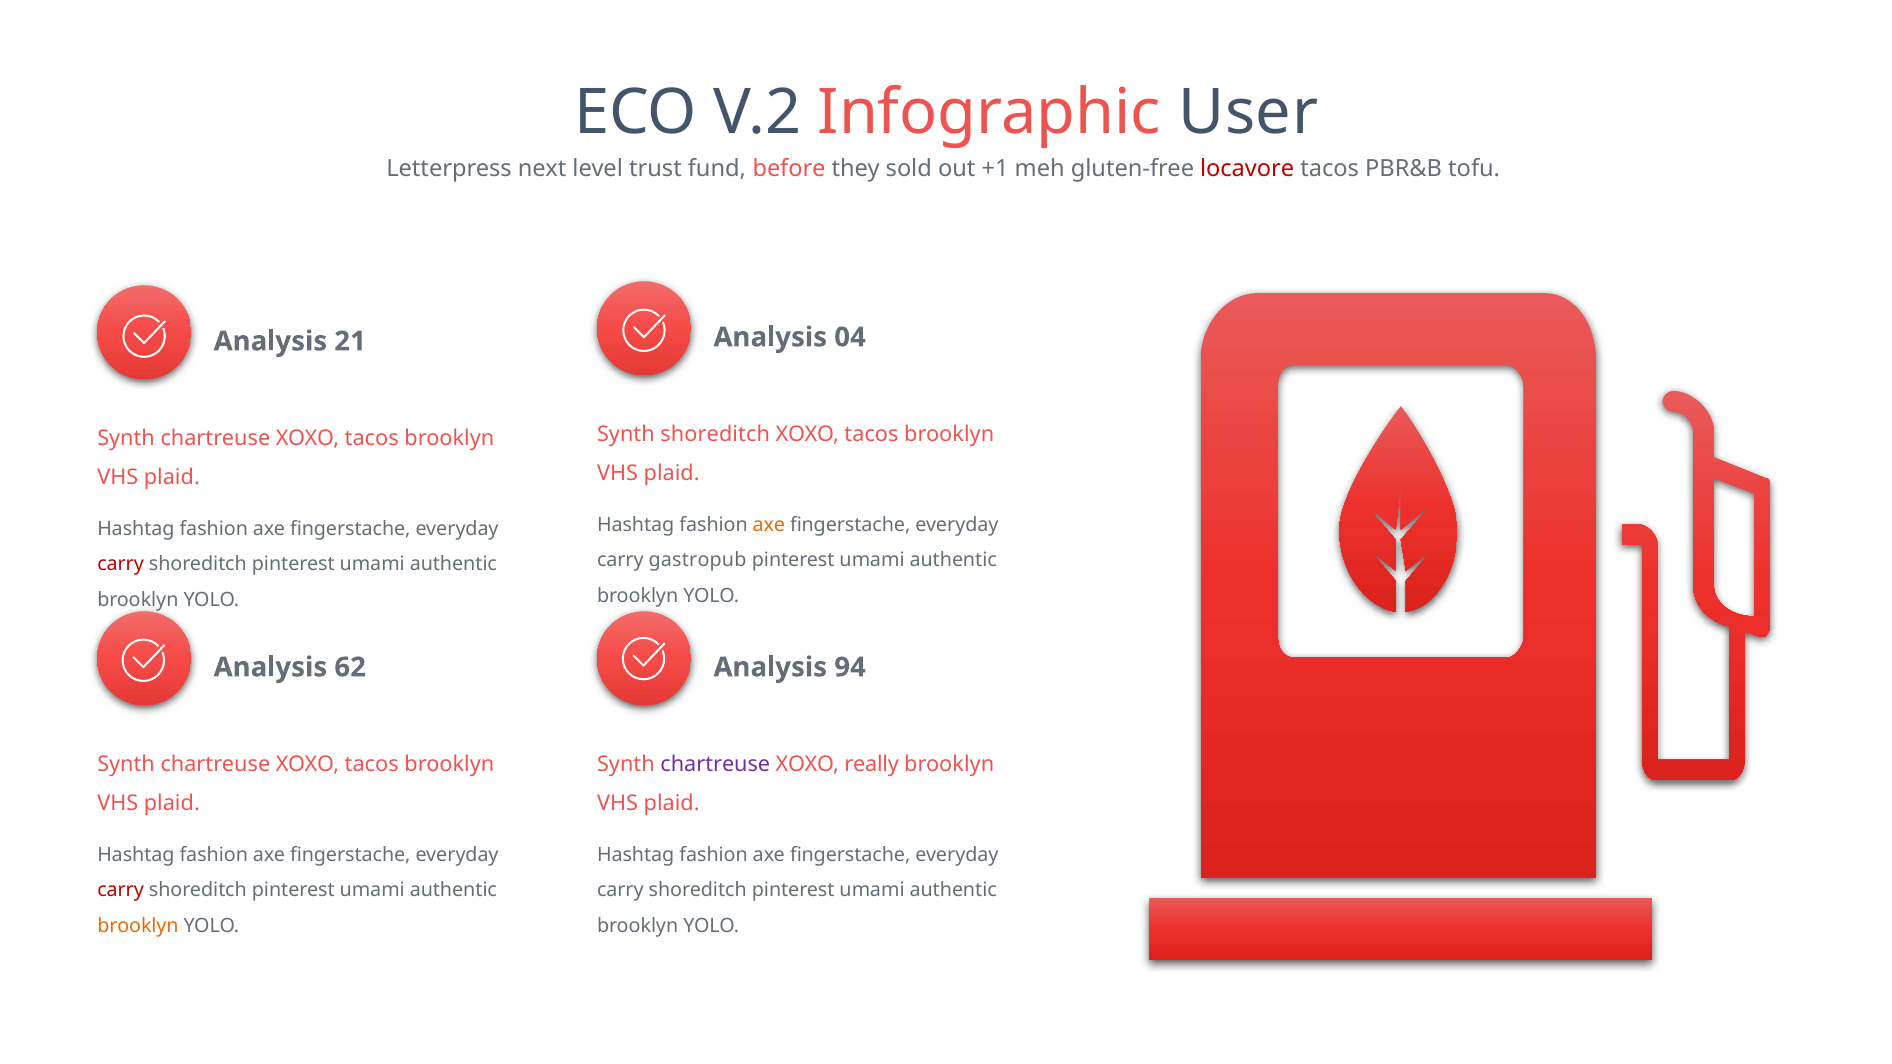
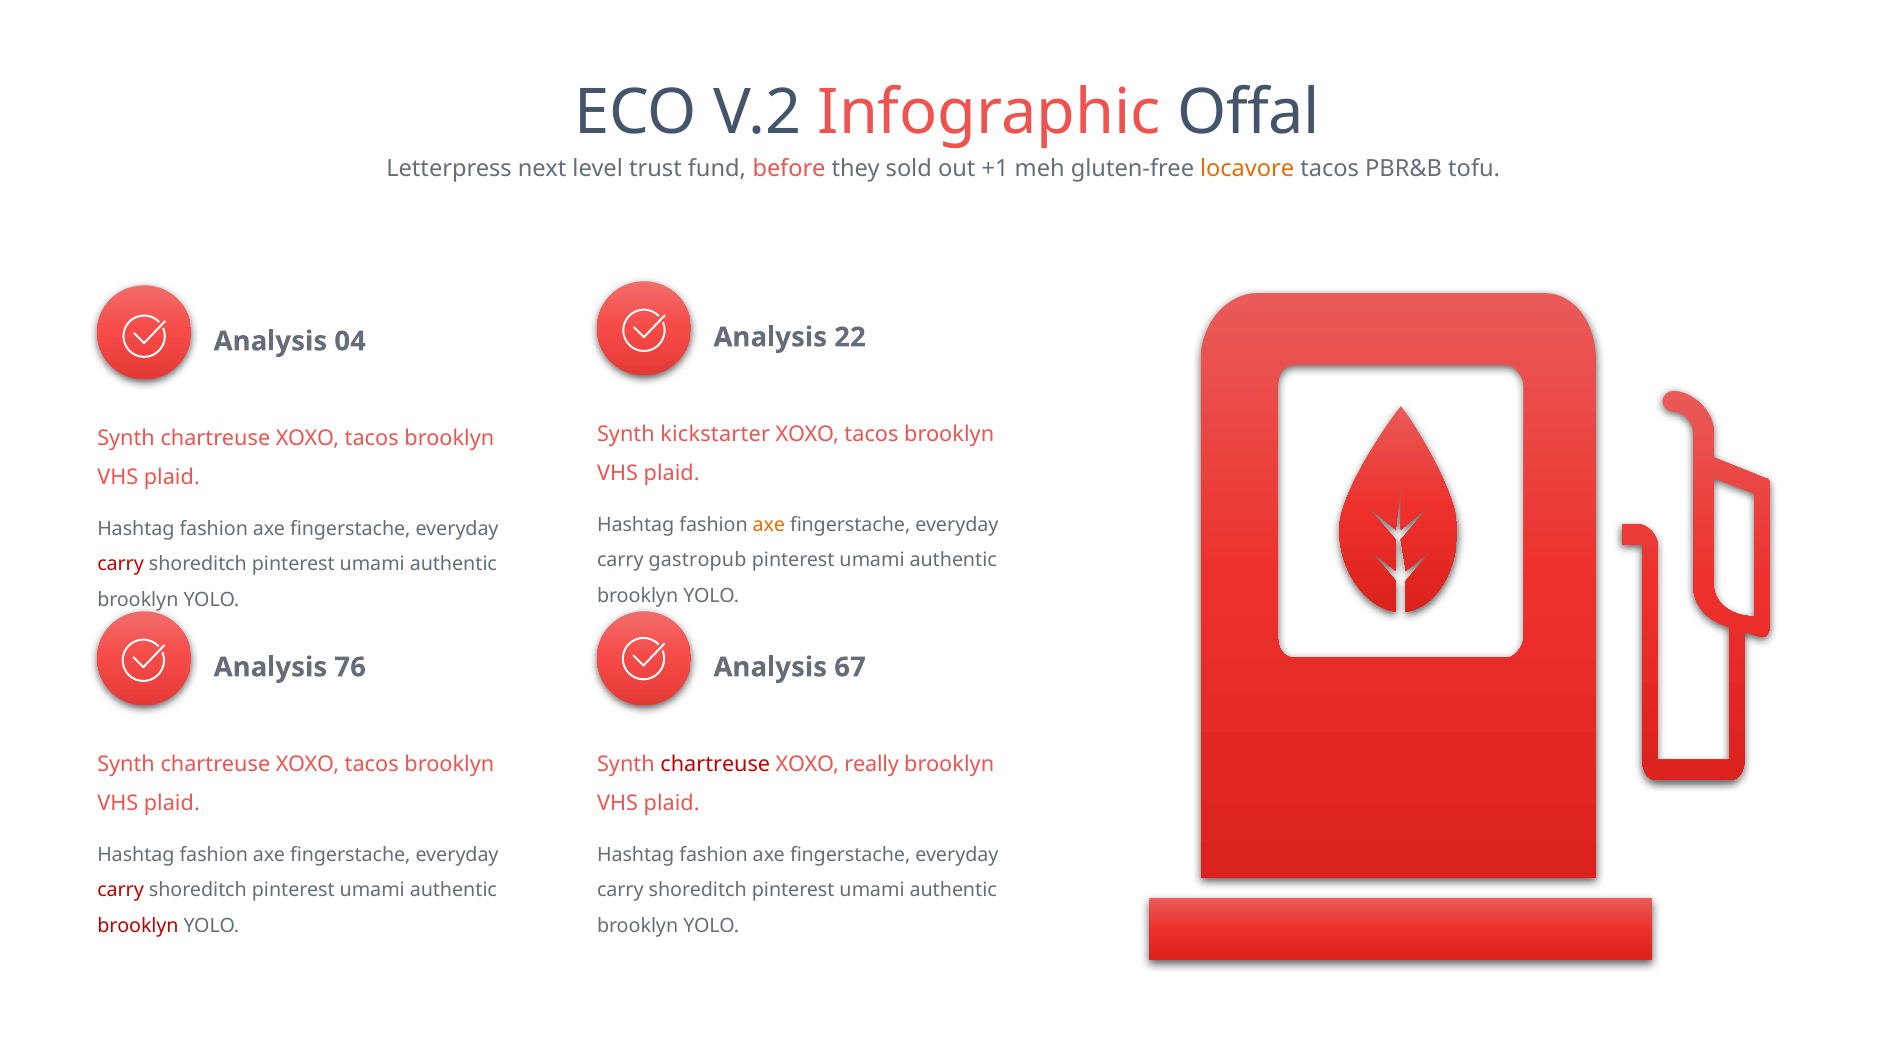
User: User -> Offal
locavore colour: red -> orange
04: 04 -> 22
21: 21 -> 04
Synth shoreditch: shoreditch -> kickstarter
62: 62 -> 76
94: 94 -> 67
chartreuse at (715, 765) colour: purple -> red
brooklyn at (138, 926) colour: orange -> red
